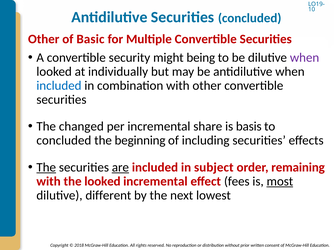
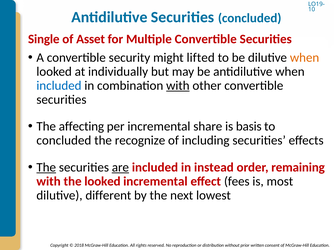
Other at (44, 39): Other -> Single
Basic: Basic -> Asset
being: being -> lifted
when at (305, 58) colour: purple -> orange
with at (178, 86) underline: none -> present
changed: changed -> affecting
beginning: beginning -> recognize
subject: subject -> instead
most underline: present -> none
